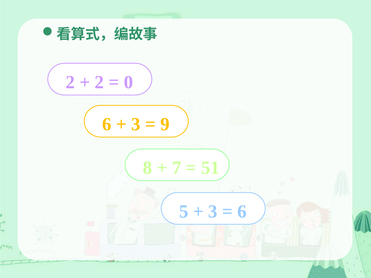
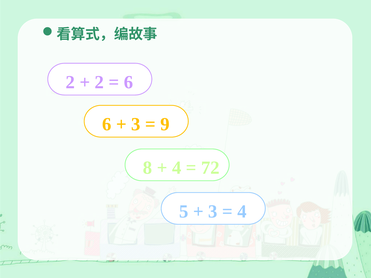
0 at (128, 82): 0 -> 6
7 at (177, 168): 7 -> 4
51: 51 -> 72
6 at (242, 212): 6 -> 4
